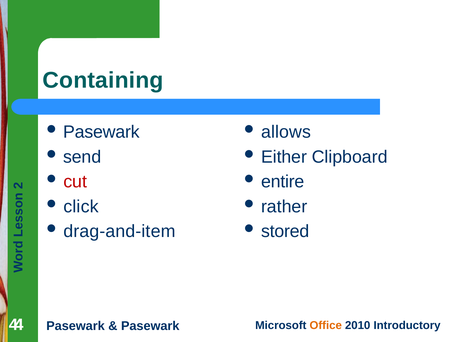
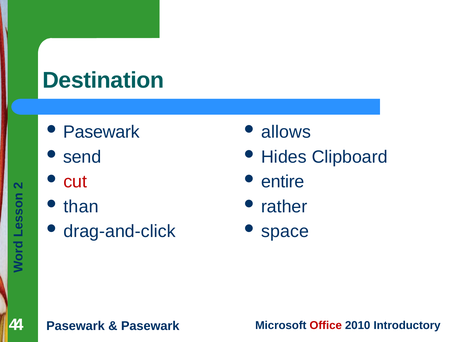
Containing: Containing -> Destination
Either: Either -> Hides
click: click -> than
drag-and-item: drag-and-item -> drag-and-click
stored: stored -> space
Office colour: orange -> red
